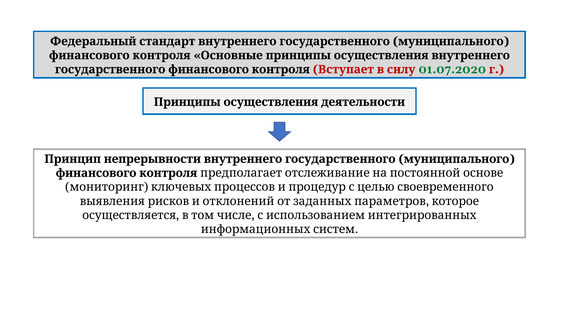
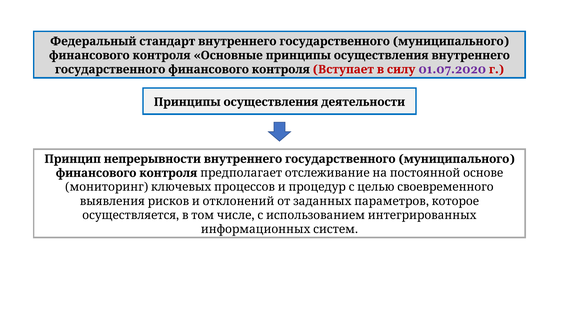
01.07.2020 colour: green -> purple
